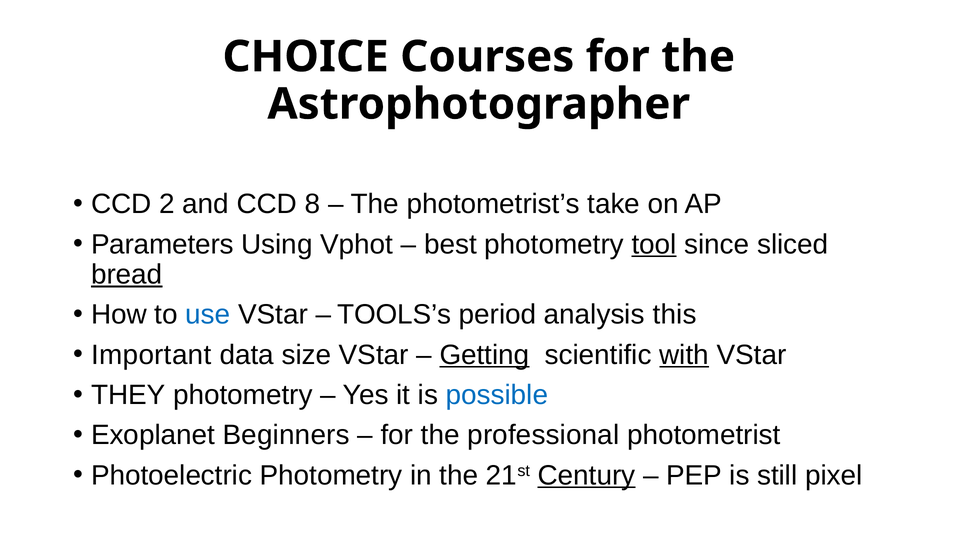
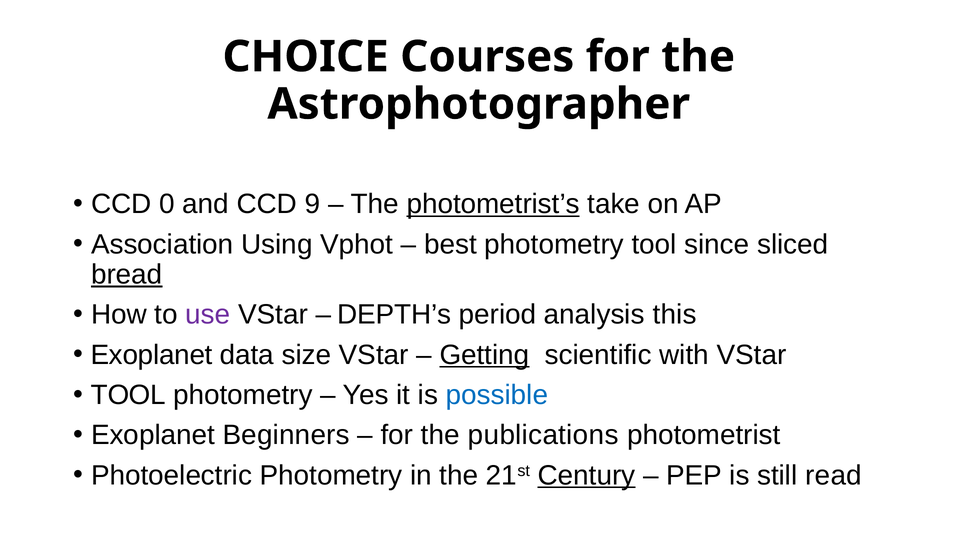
2: 2 -> 0
8: 8 -> 9
photometrist’s underline: none -> present
Parameters: Parameters -> Association
tool at (654, 244) underline: present -> none
use colour: blue -> purple
TOOLS’s: TOOLS’s -> DEPTH’s
Important at (151, 355): Important -> Exoplanet
with underline: present -> none
THEY at (128, 395): THEY -> TOOL
professional: professional -> publications
pixel: pixel -> read
